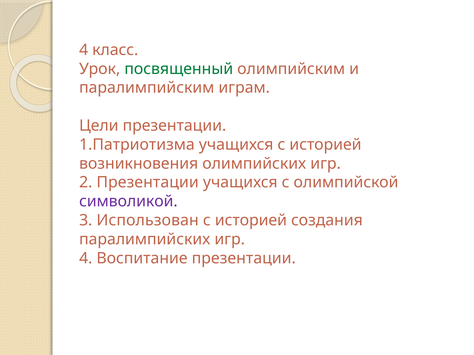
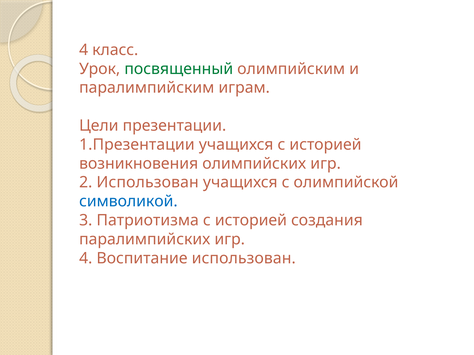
1.Патриотизма: 1.Патриотизма -> 1.Презентации
2 Презентации: Презентации -> Использован
символикой colour: purple -> blue
Использован: Использован -> Патриотизма
Воспитание презентации: презентации -> использован
